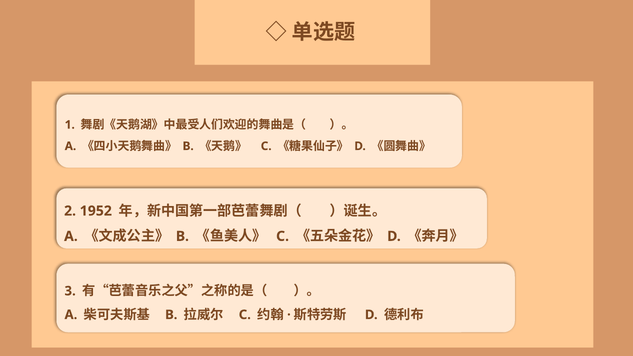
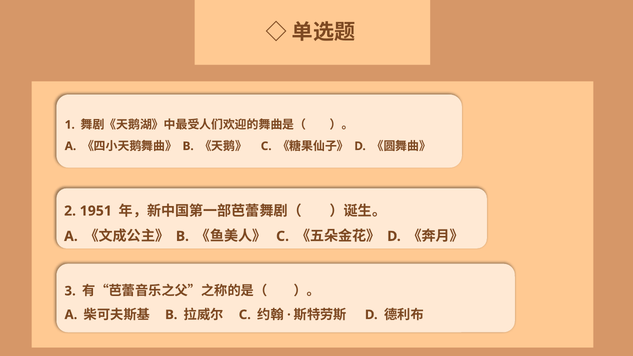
1952: 1952 -> 1951
